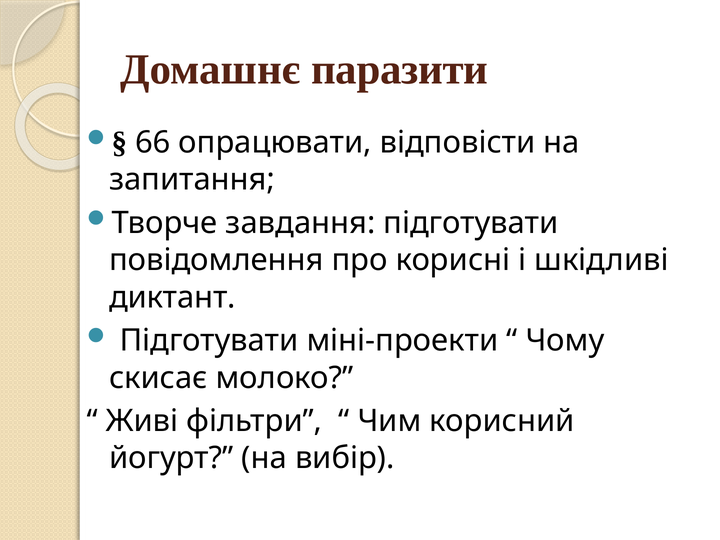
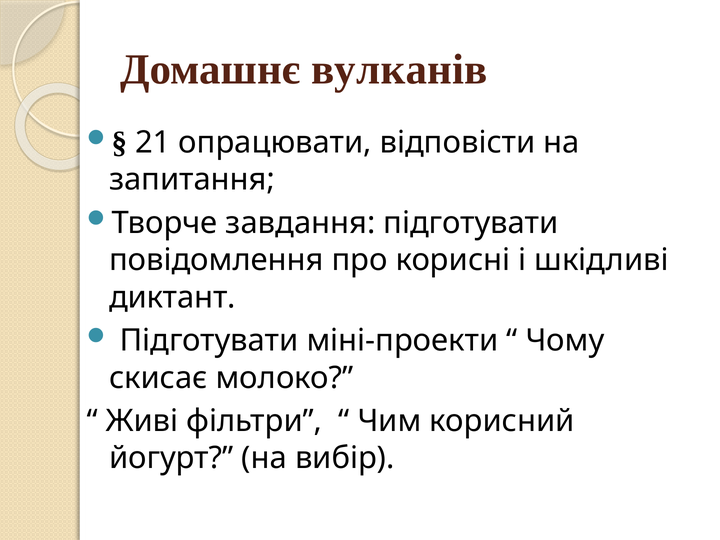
паразити: паразити -> вулканів
66: 66 -> 21
